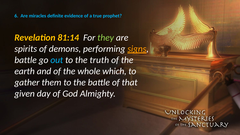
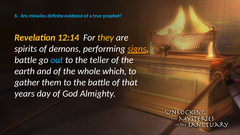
81:14: 81:14 -> 12:14
they colour: light green -> yellow
truth: truth -> teller
given: given -> years
